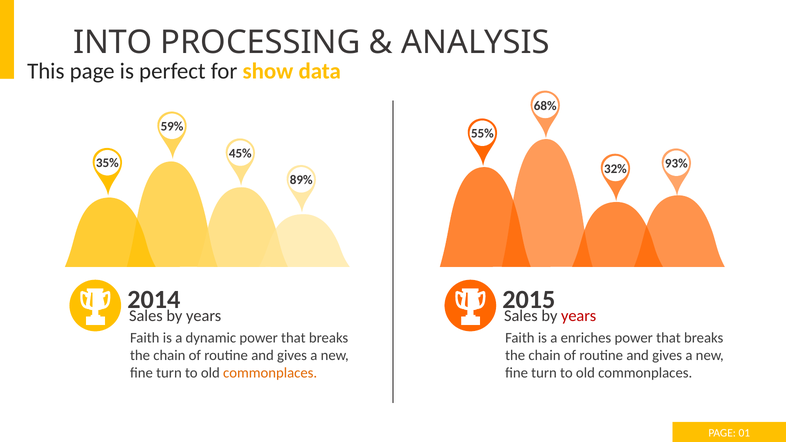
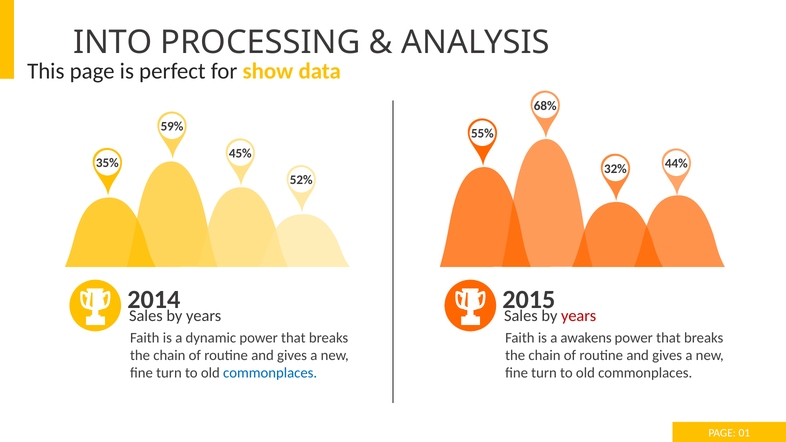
93%: 93% -> 44%
89%: 89% -> 52%
enriches: enriches -> awakens
commonplaces at (270, 373) colour: orange -> blue
